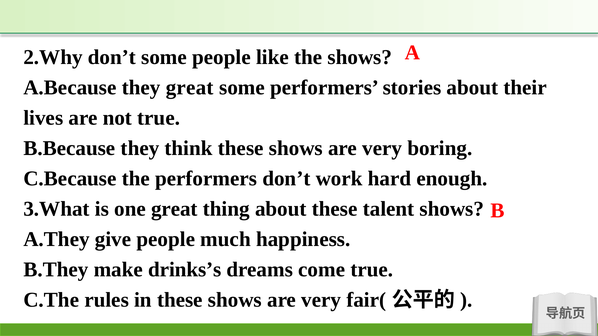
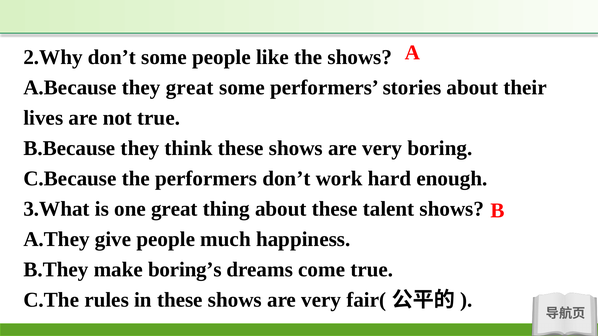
drinks’s: drinks’s -> boring’s
